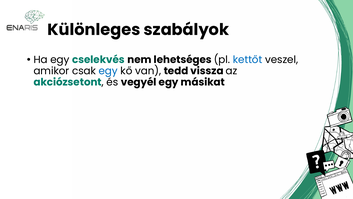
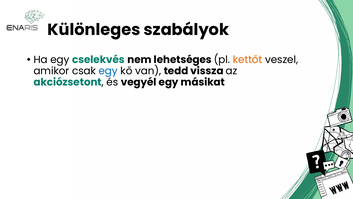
kettőt colour: blue -> orange
